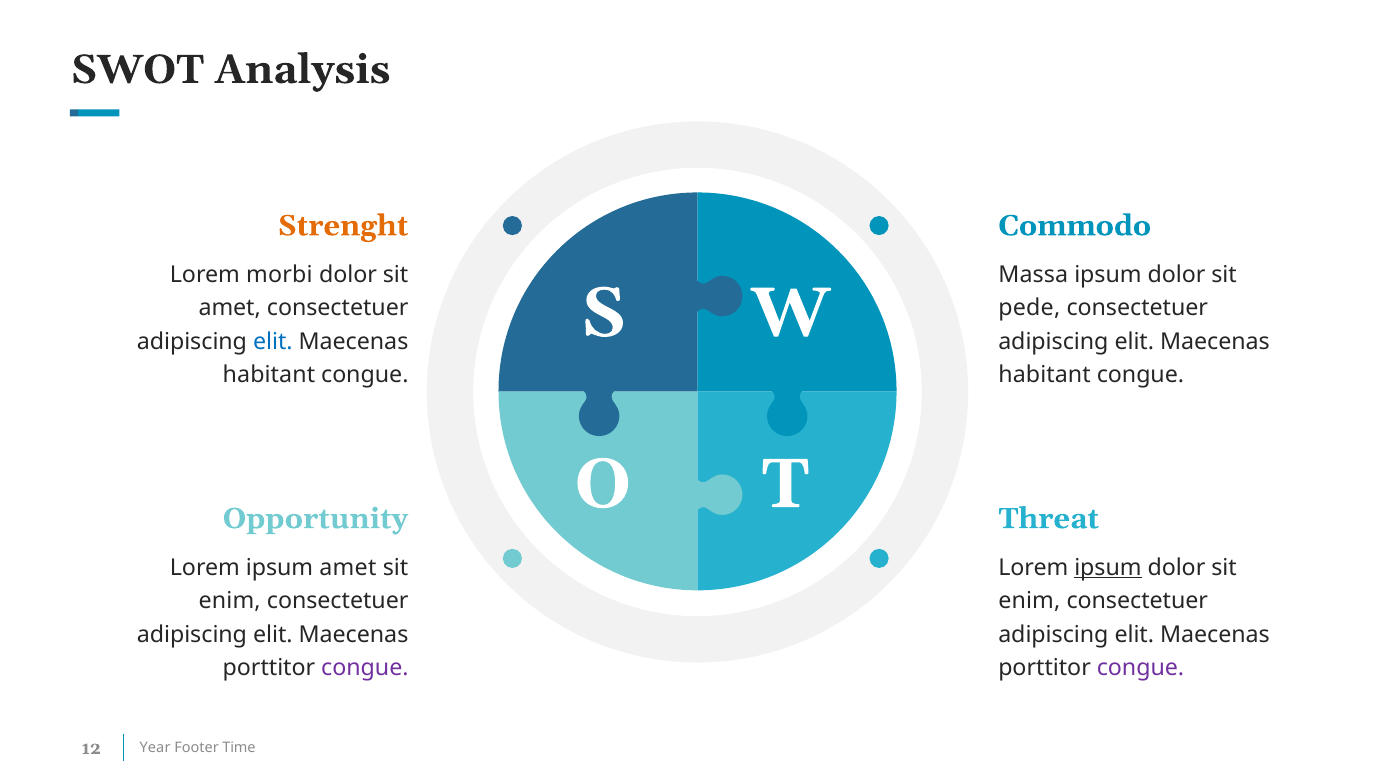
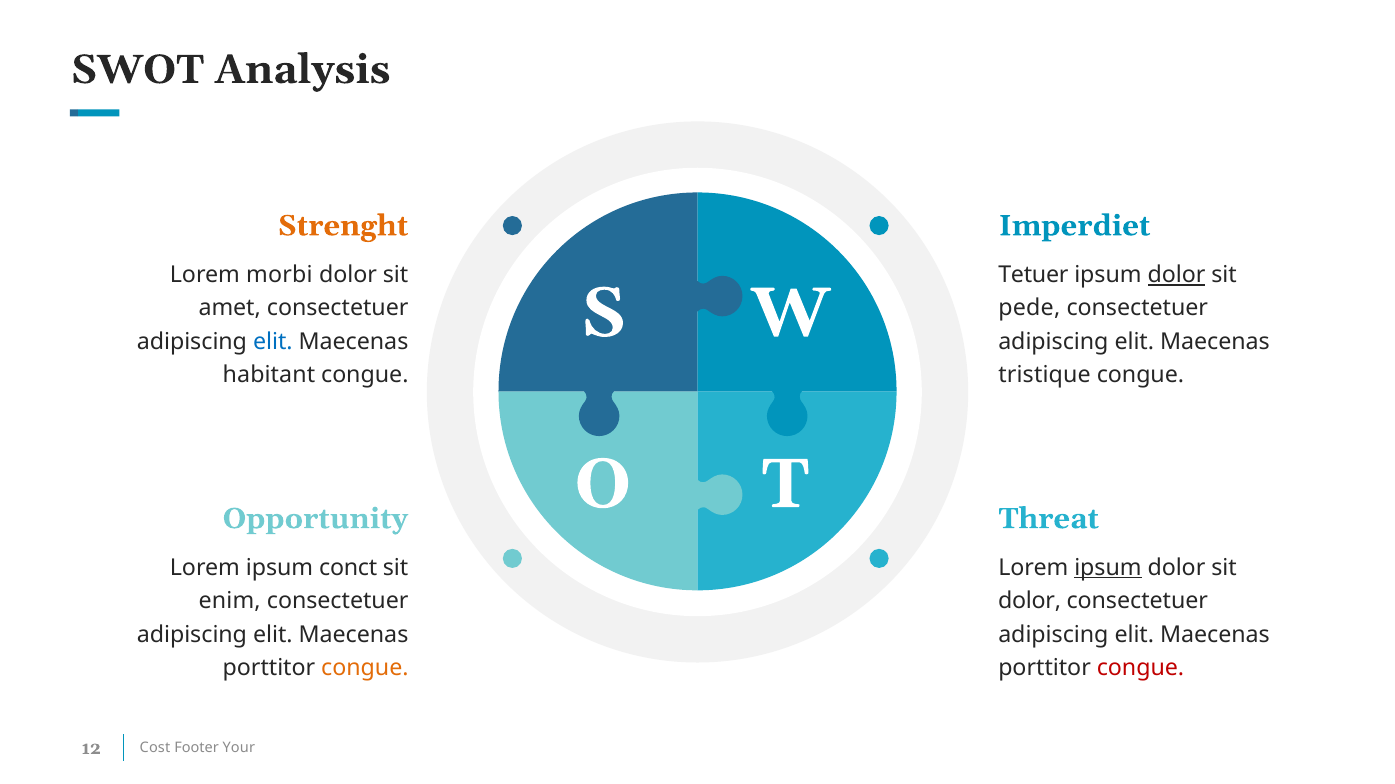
Commodo: Commodo -> Imperdiet
Massa: Massa -> Tetuer
dolor at (1176, 275) underline: none -> present
habitant at (1045, 375): habitant -> tristique
ipsum amet: amet -> conct
enim at (1029, 602): enim -> dolor
congue at (365, 669) colour: purple -> orange
congue at (1140, 669) colour: purple -> red
Year: Year -> Cost
Time: Time -> Your
